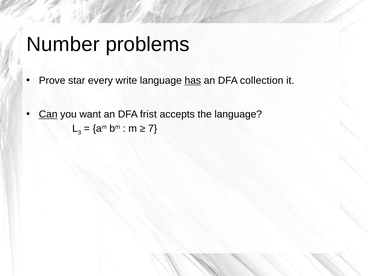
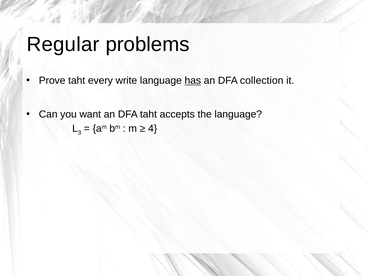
Number: Number -> Regular
Prove star: star -> taht
Can underline: present -> none
DFA frist: frist -> taht
7: 7 -> 4
